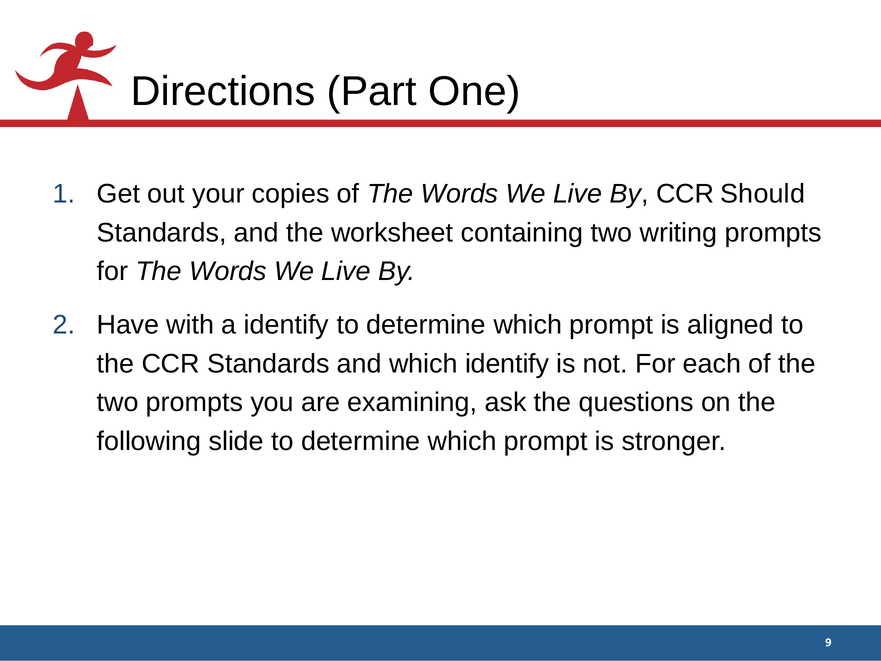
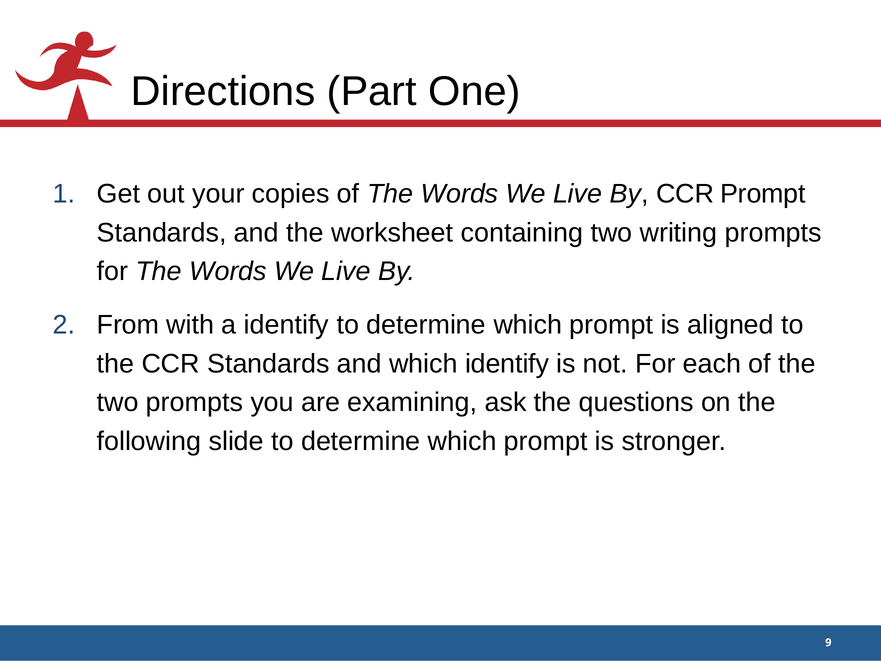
CCR Should: Should -> Prompt
Have: Have -> From
